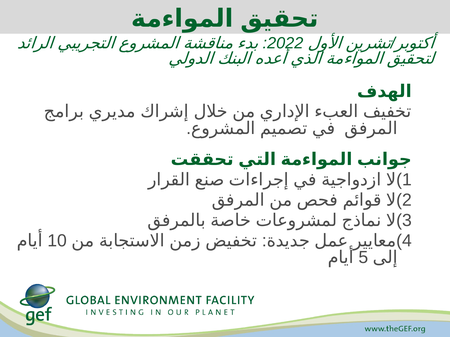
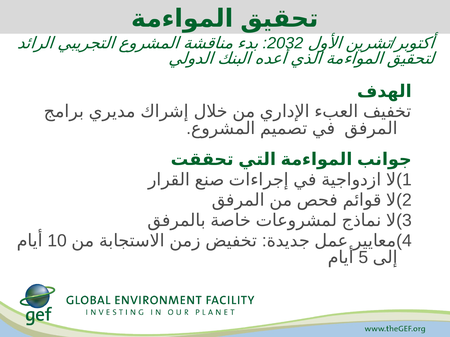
2022: 2022 -> 2032
